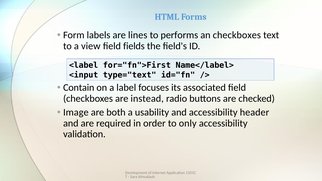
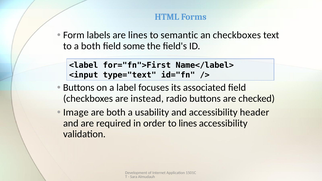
performs: performs -> semantic
a view: view -> both
fields: fields -> some
Contain at (79, 88): Contain -> Buttons
to only: only -> lines
